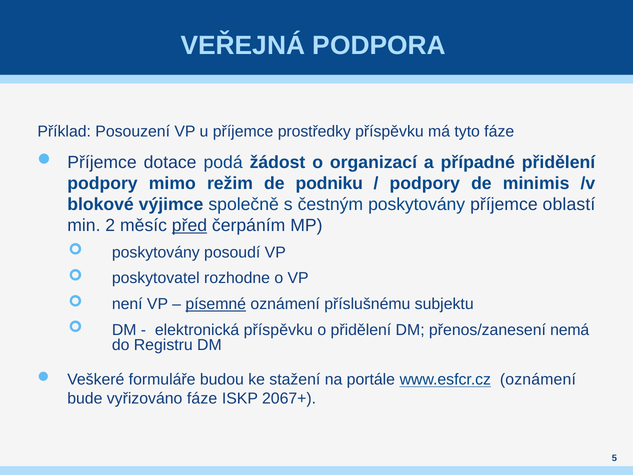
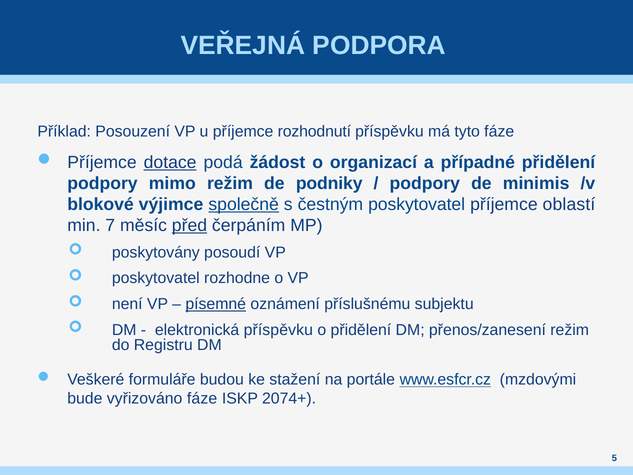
prostředky: prostředky -> rozhodnutí
dotace underline: none -> present
podniku: podniku -> podniky
společně underline: none -> present
čestným poskytovány: poskytovány -> poskytovatel
2: 2 -> 7
přenos/zanesení nemá: nemá -> režim
www.esfcr.cz oznámení: oznámení -> mzdovými
2067+: 2067+ -> 2074+
